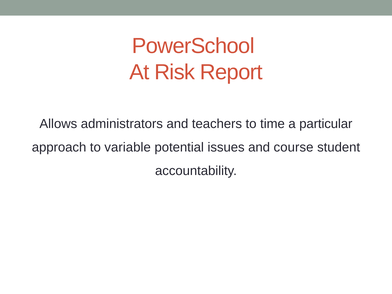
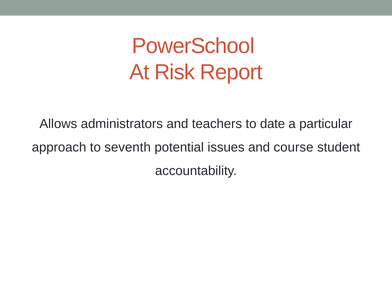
time: time -> date
variable: variable -> seventh
